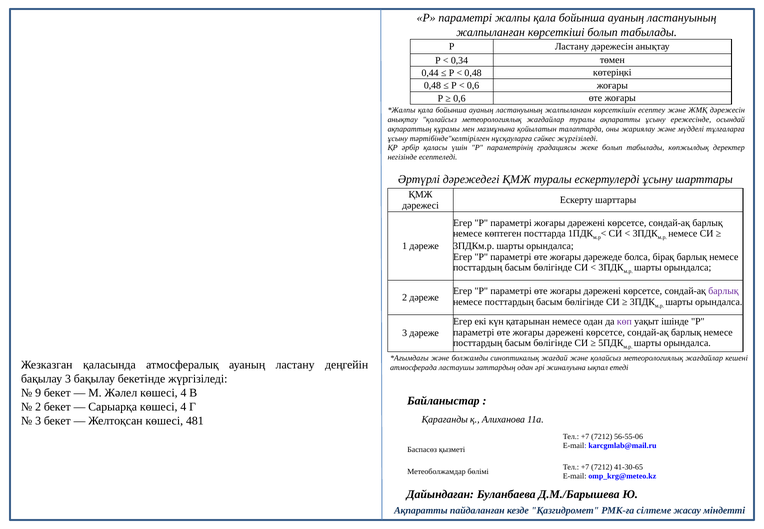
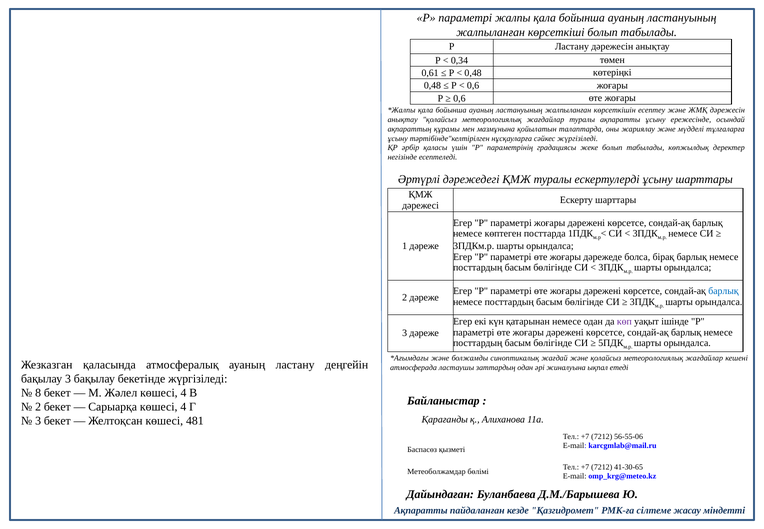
0,44: 0,44 -> 0,61
барлық at (723, 291) colour: purple -> blue
9: 9 -> 8
